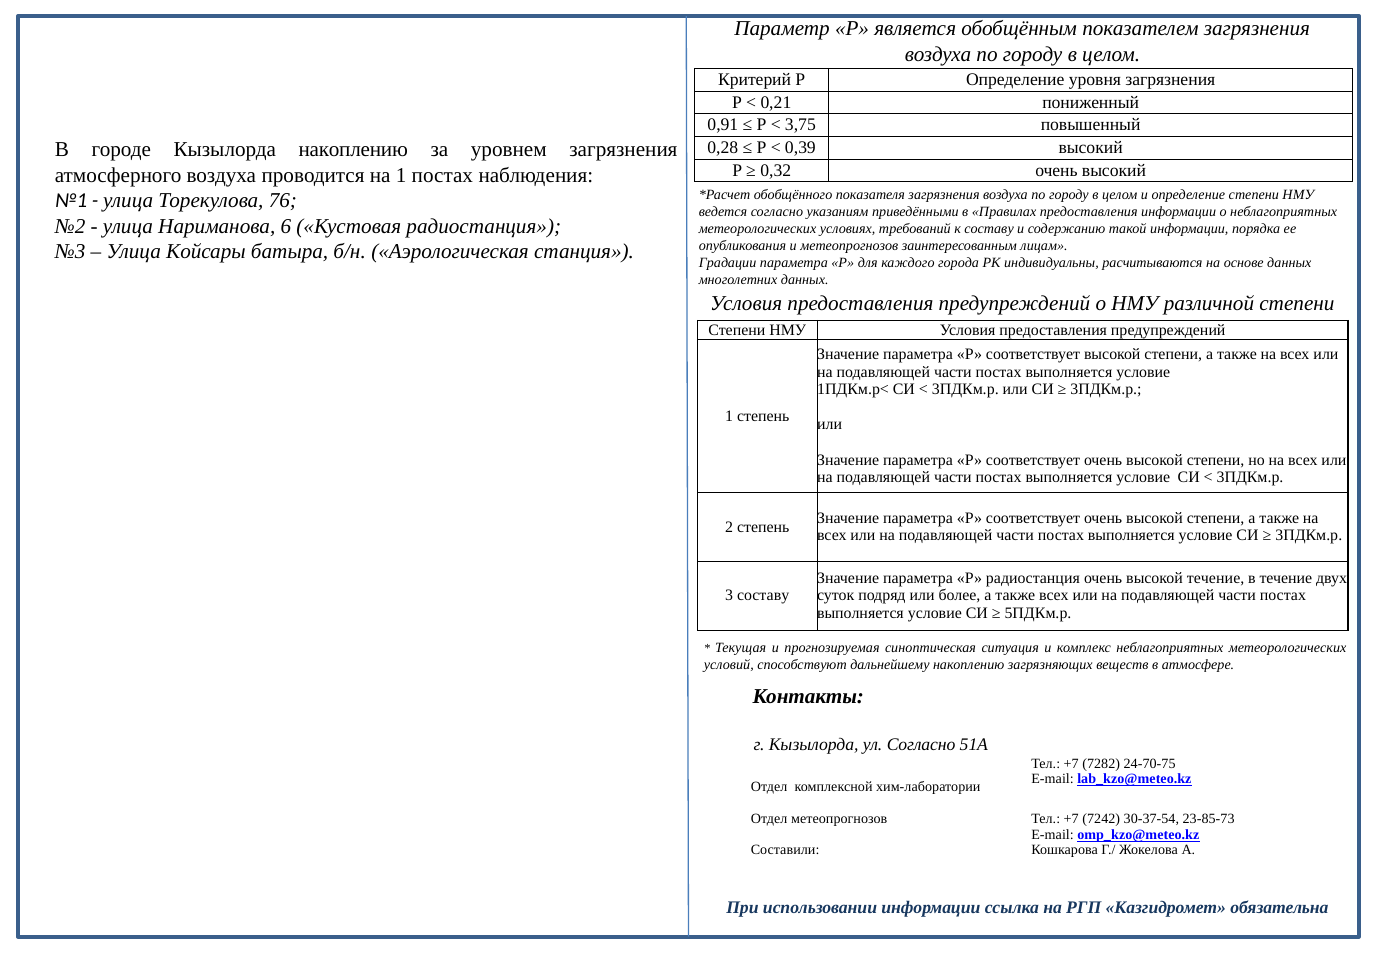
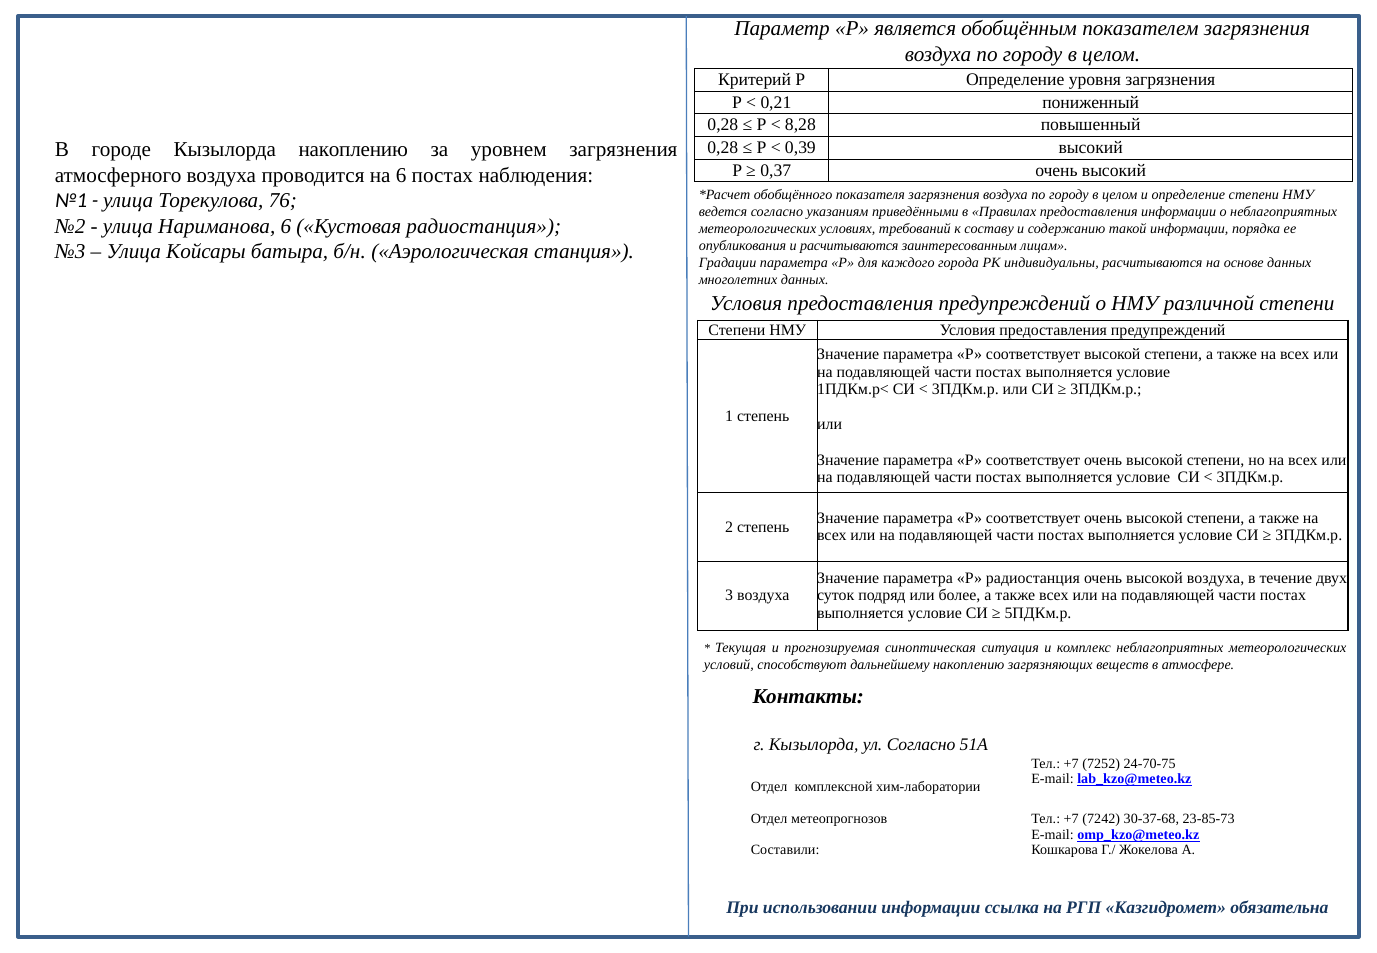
0,91 at (723, 125): 0,91 -> 0,28
3,75: 3,75 -> 8,28
0,32: 0,32 -> 0,37
на 1: 1 -> 6
и метеопрогнозов: метеопрогнозов -> расчитываются
высокой течение: течение -> воздуха
3 составу: составу -> воздуха
7282: 7282 -> 7252
30-37-54: 30-37-54 -> 30-37-68
